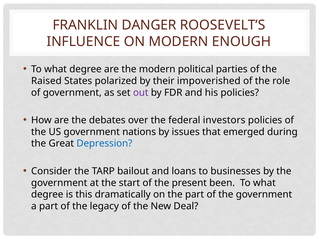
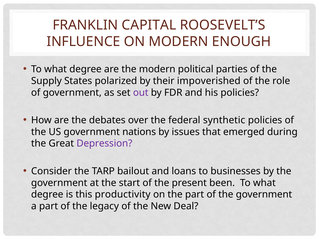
DANGER: DANGER -> CAPITAL
Raised: Raised -> Supply
investors: investors -> synthetic
Depression colour: blue -> purple
dramatically: dramatically -> productivity
